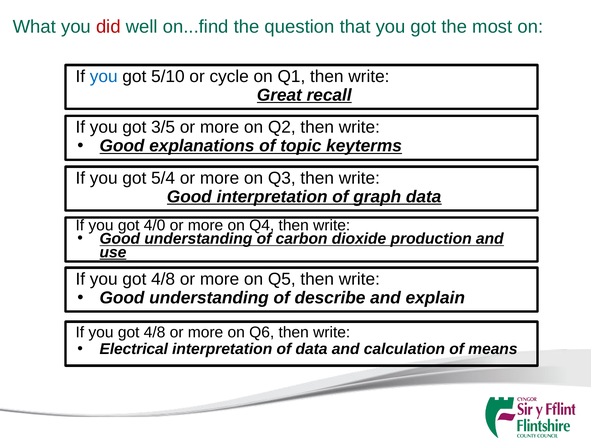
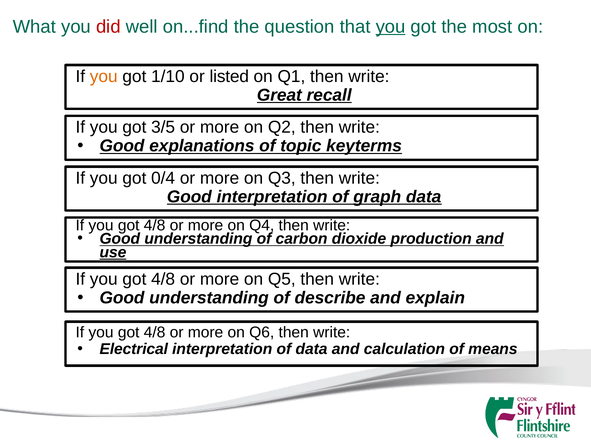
you at (391, 27) underline: none -> present
you at (104, 76) colour: blue -> orange
5/10: 5/10 -> 1/10
cycle: cycle -> listed
5/4: 5/4 -> 0/4
4/0 at (155, 226): 4/0 -> 4/8
